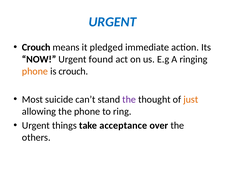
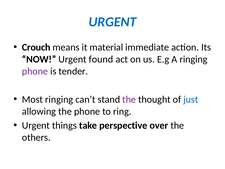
pledged: pledged -> material
phone at (35, 71) colour: orange -> purple
is crouch: crouch -> tender
Most suicide: suicide -> ringing
just colour: orange -> blue
acceptance: acceptance -> perspective
